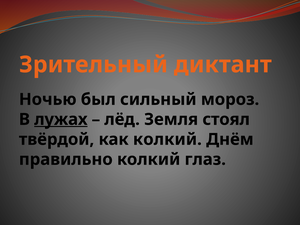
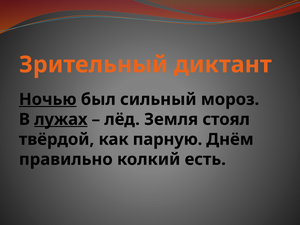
Ночью underline: none -> present
как колкий: колкий -> парную
глаз: глаз -> есть
